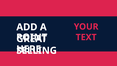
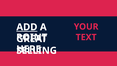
ADD underline: none -> present
